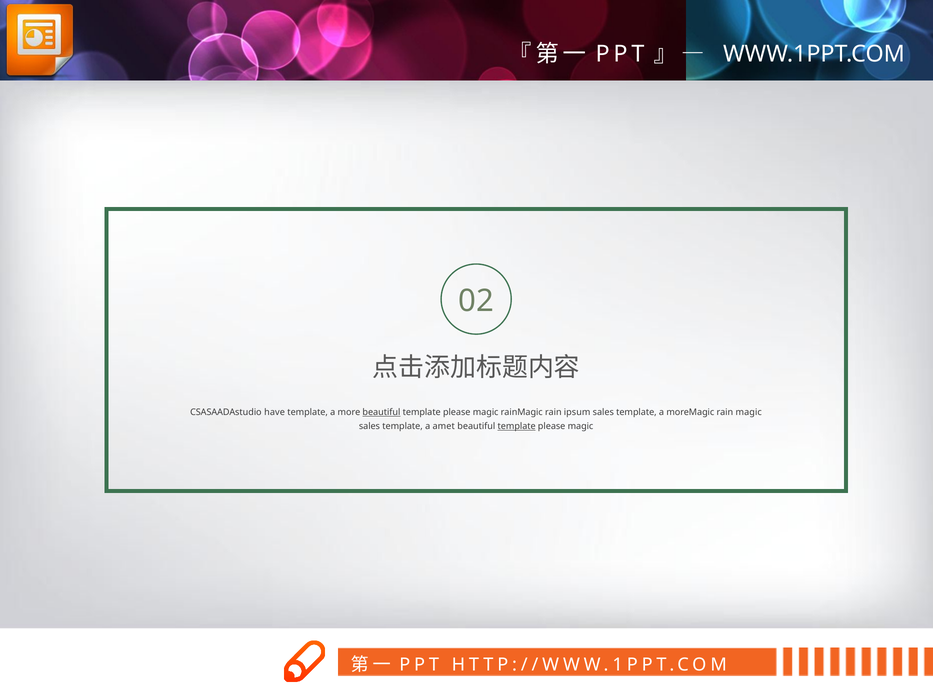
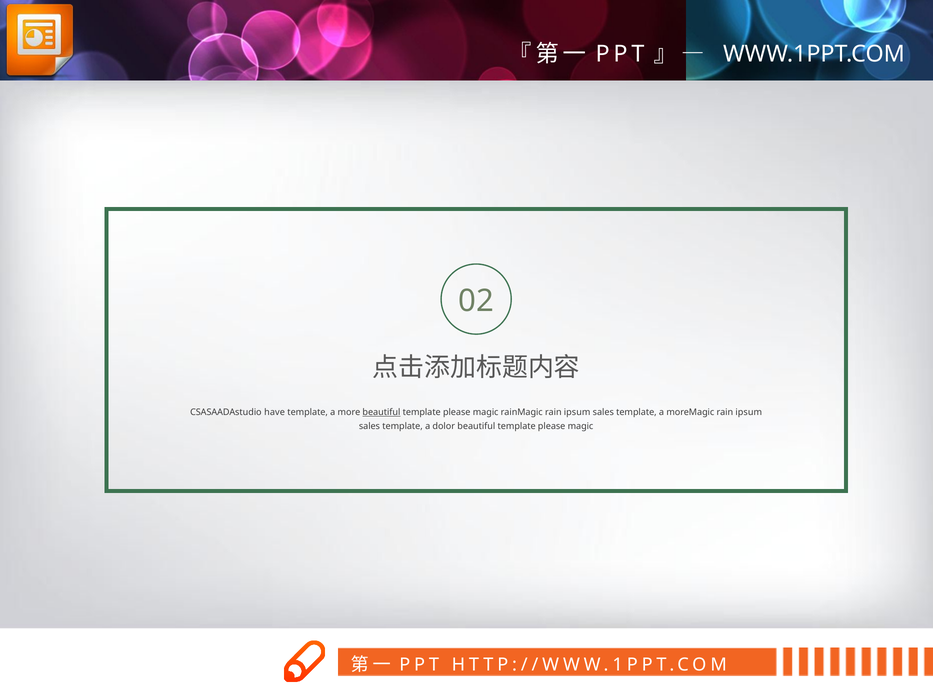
moreMagic rain magic: magic -> ipsum
amet: amet -> dolor
template at (517, 426) underline: present -> none
